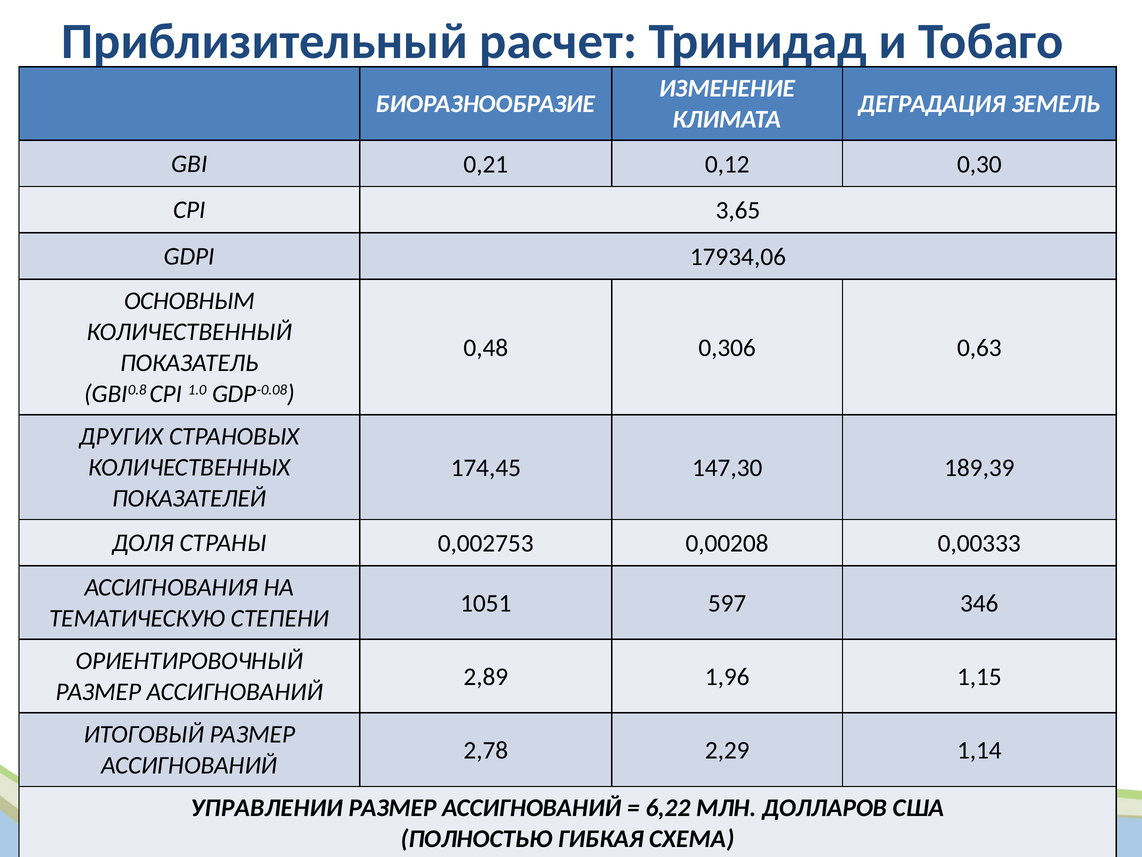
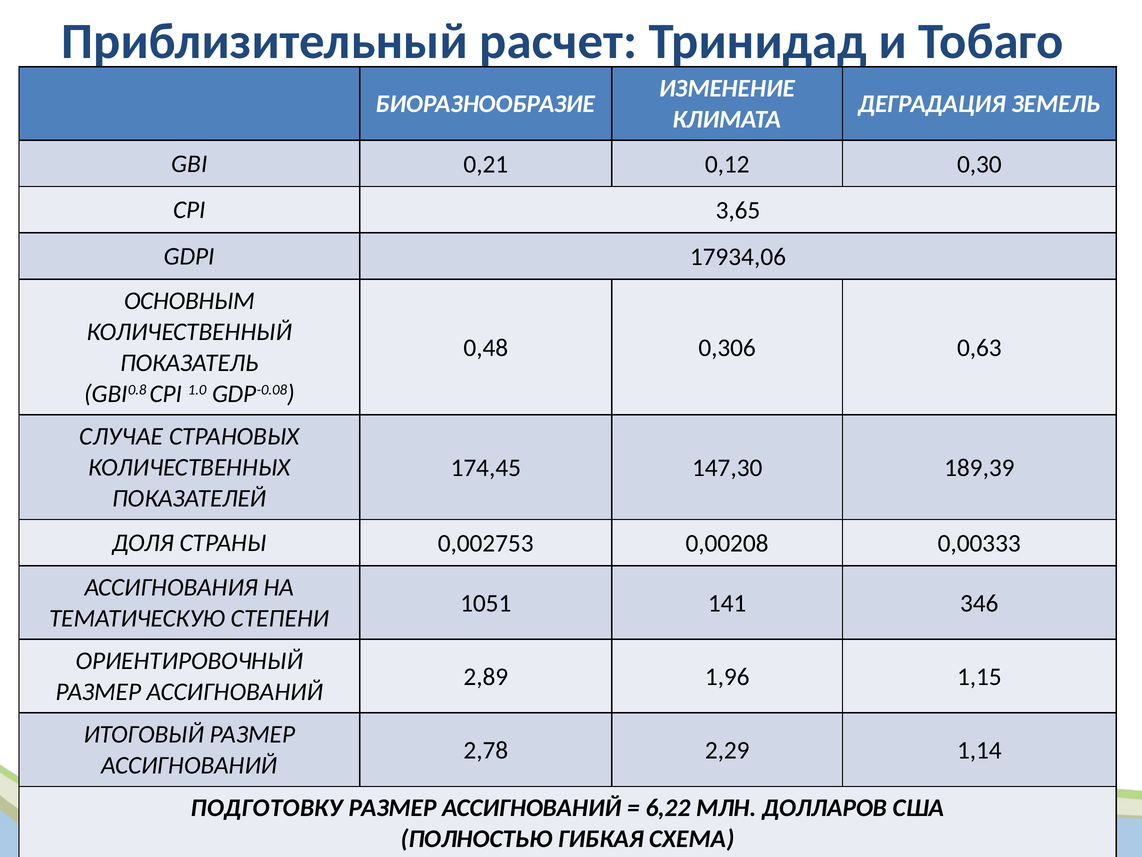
ДРУГИХ: ДРУГИХ -> СЛУЧАЕ
597: 597 -> 141
УПРАВЛЕНИИ: УПРАВЛЕНИИ -> ПОДГОТОВКУ
